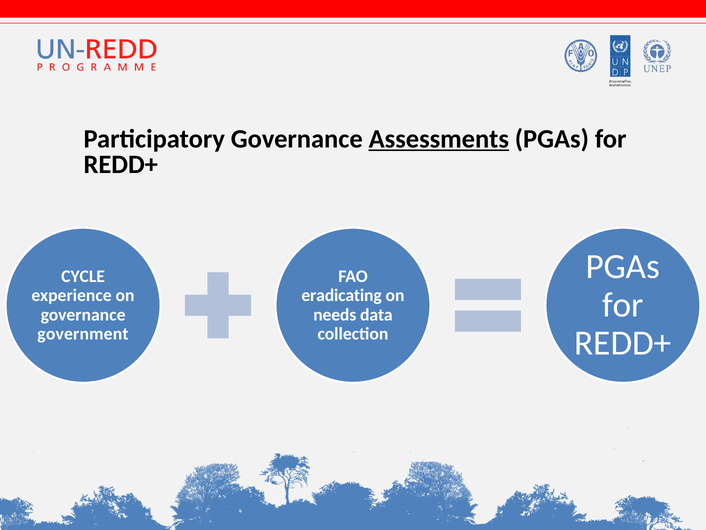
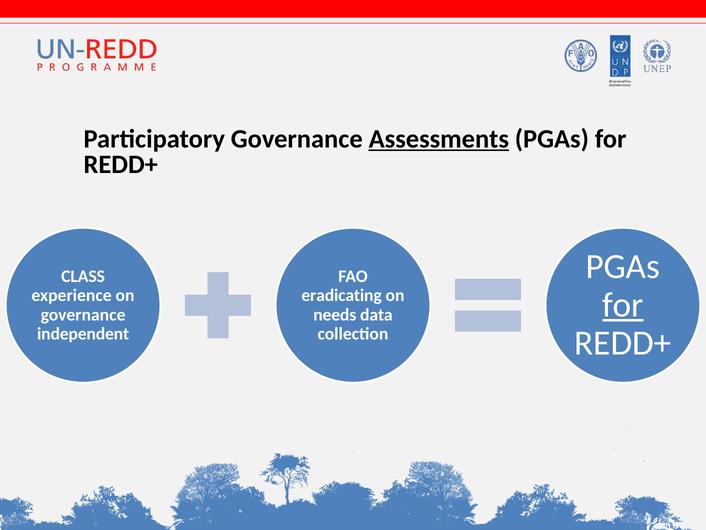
CYCLE: CYCLE -> CLASS
for at (623, 305) underline: none -> present
government: government -> independent
